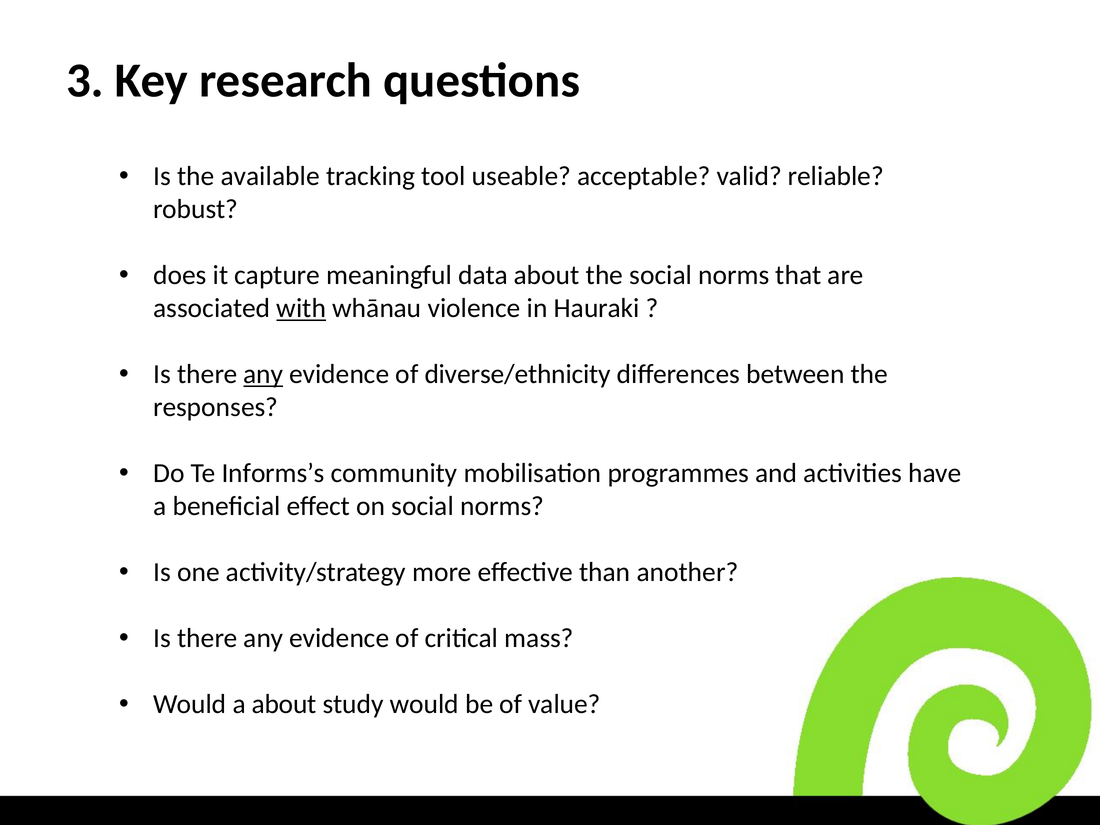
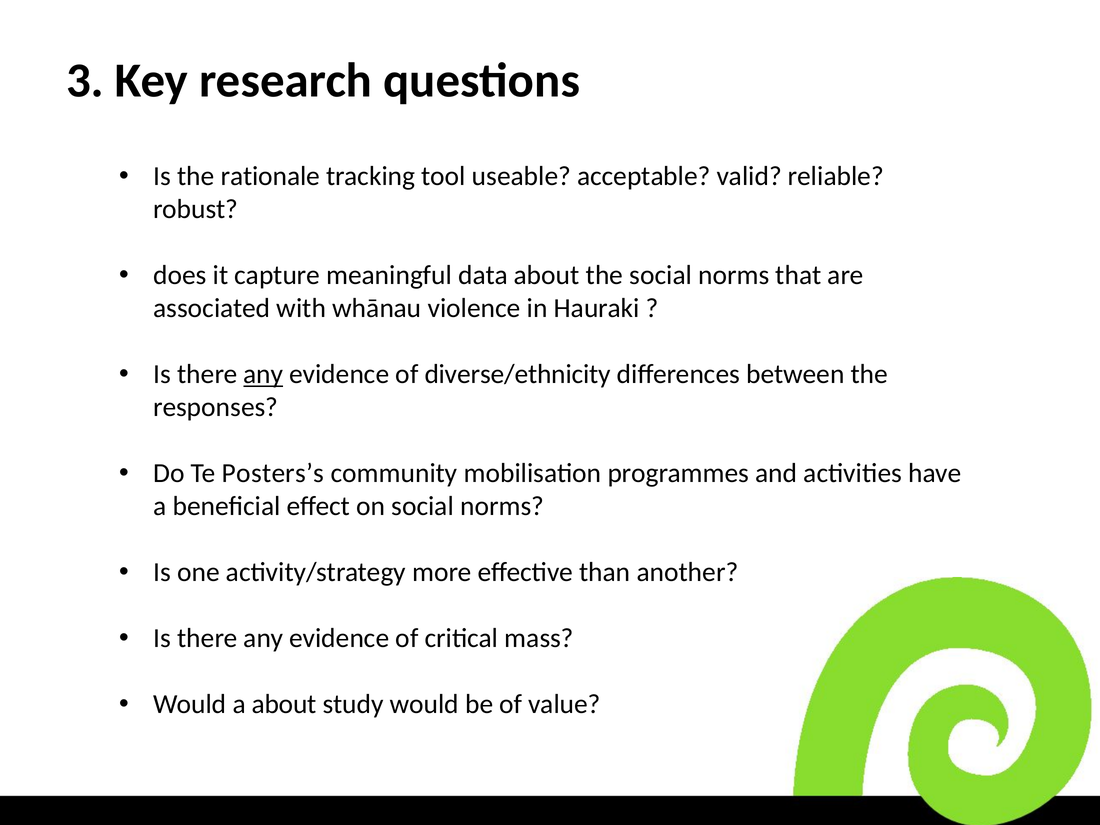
available: available -> rationale
with underline: present -> none
Informs’s: Informs’s -> Posters’s
